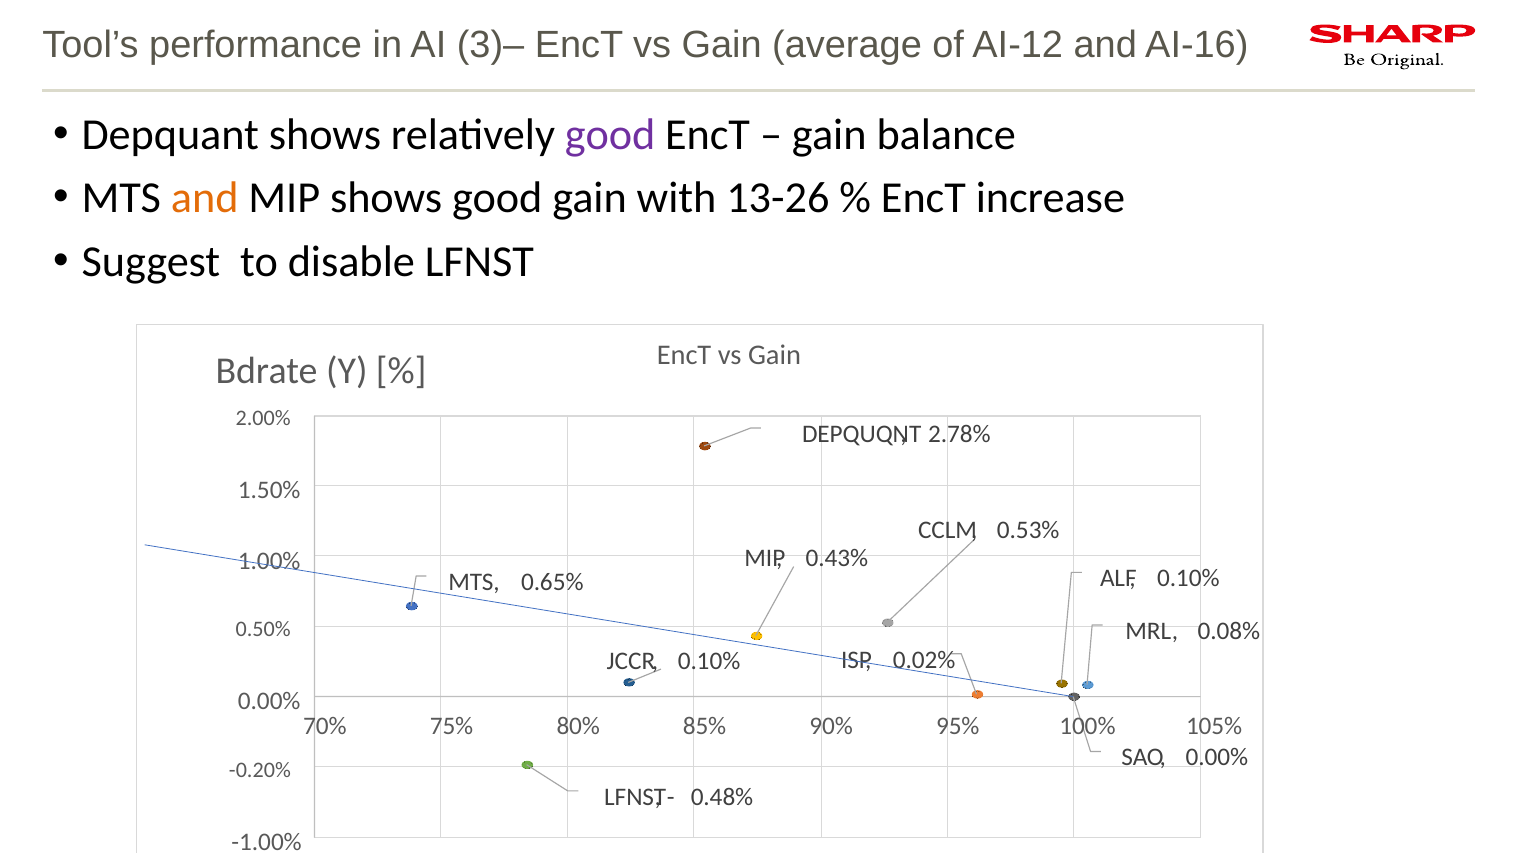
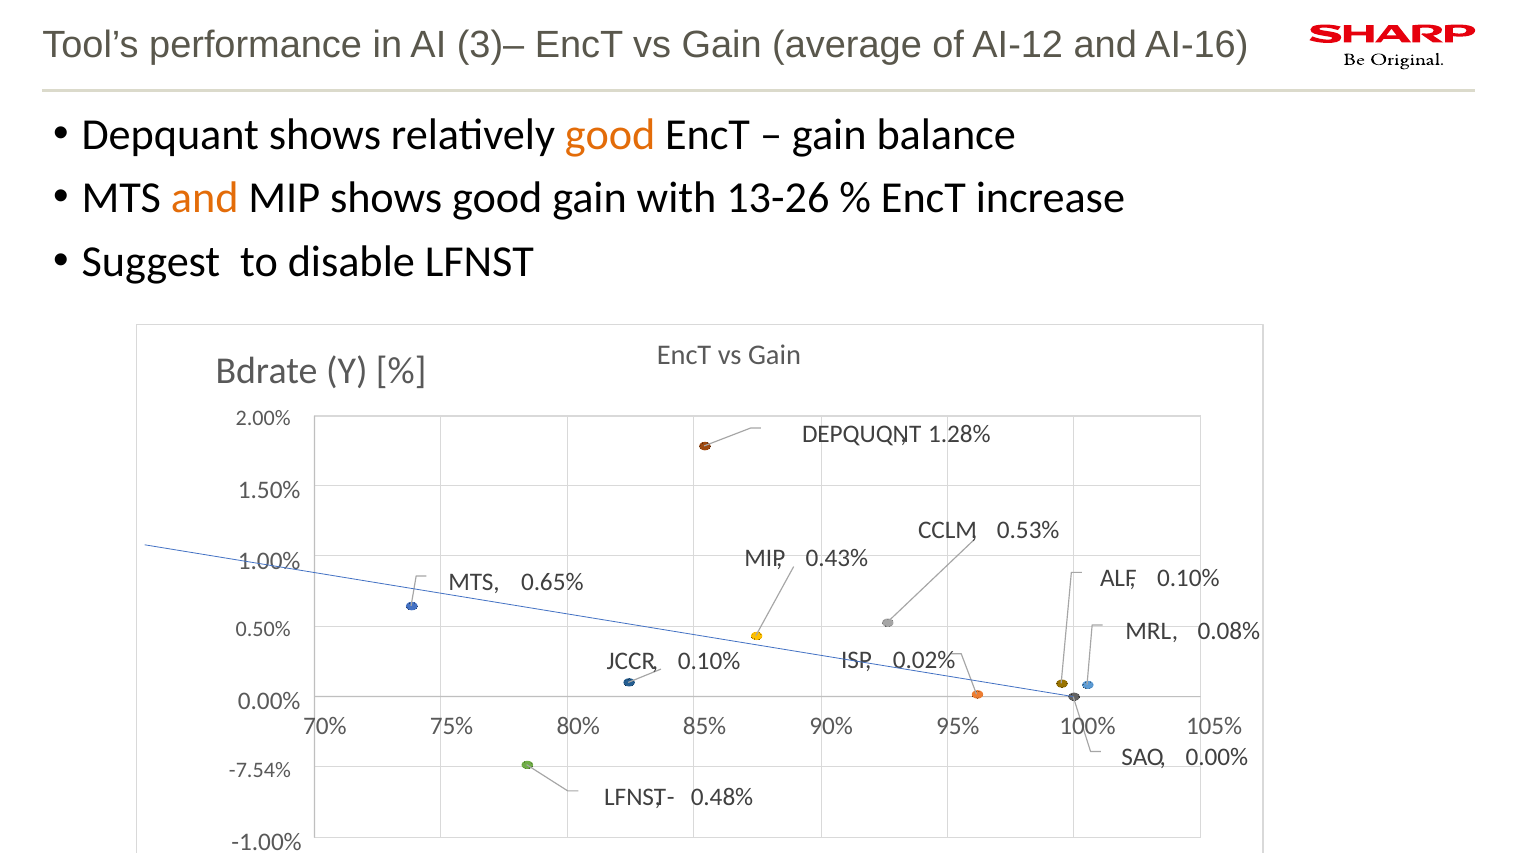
good at (610, 135) colour: purple -> orange
2.78%: 2.78% -> 1.28%
-0.20%: -0.20% -> -7.54%
